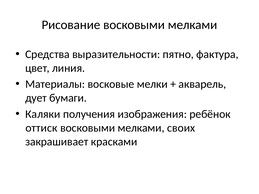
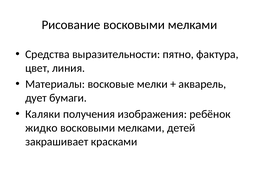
оттиск: оттиск -> жидко
своих: своих -> детей
